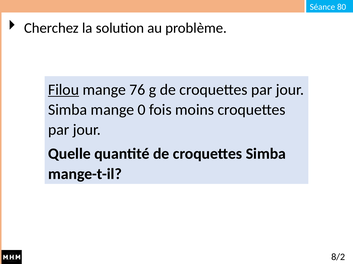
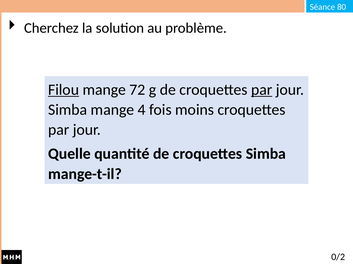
76: 76 -> 72
par at (262, 90) underline: none -> present
0: 0 -> 4
8/2: 8/2 -> 0/2
